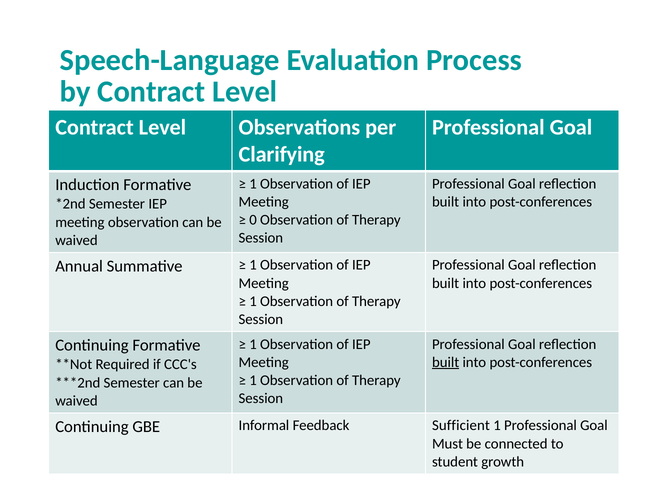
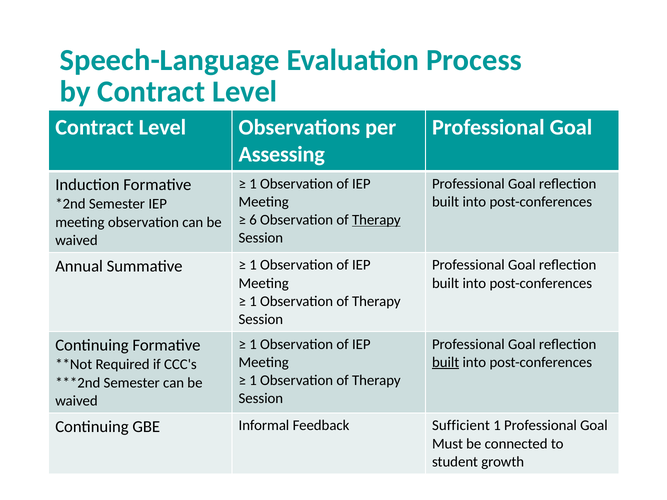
Clarifying: Clarifying -> Assessing
0: 0 -> 6
Therapy at (376, 220) underline: none -> present
